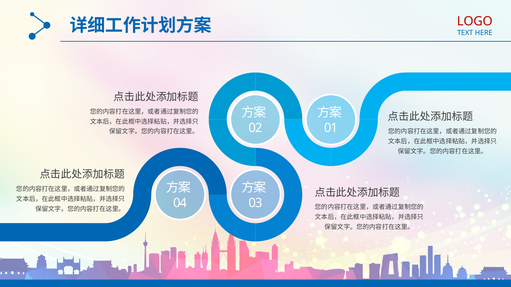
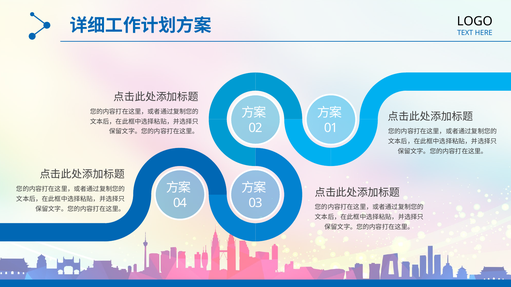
LOGO colour: red -> black
